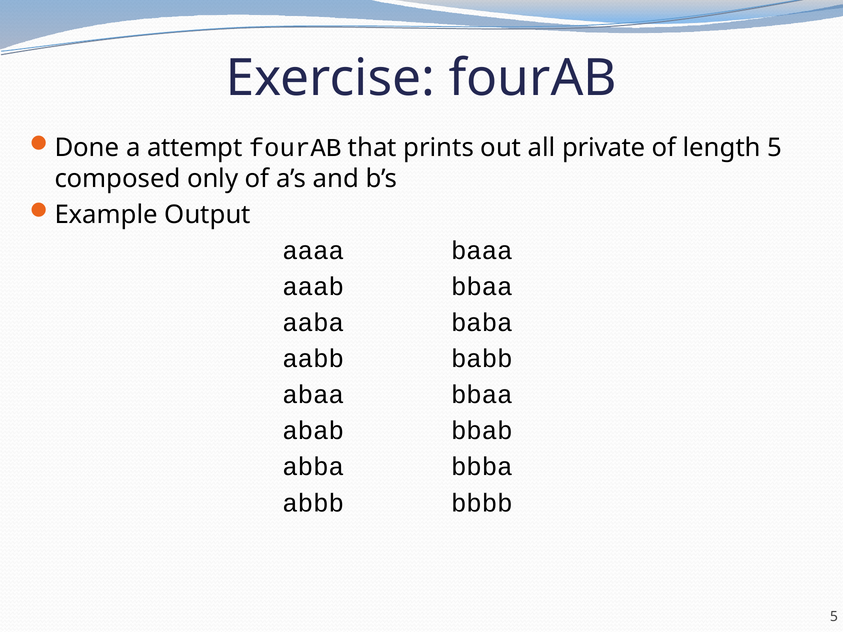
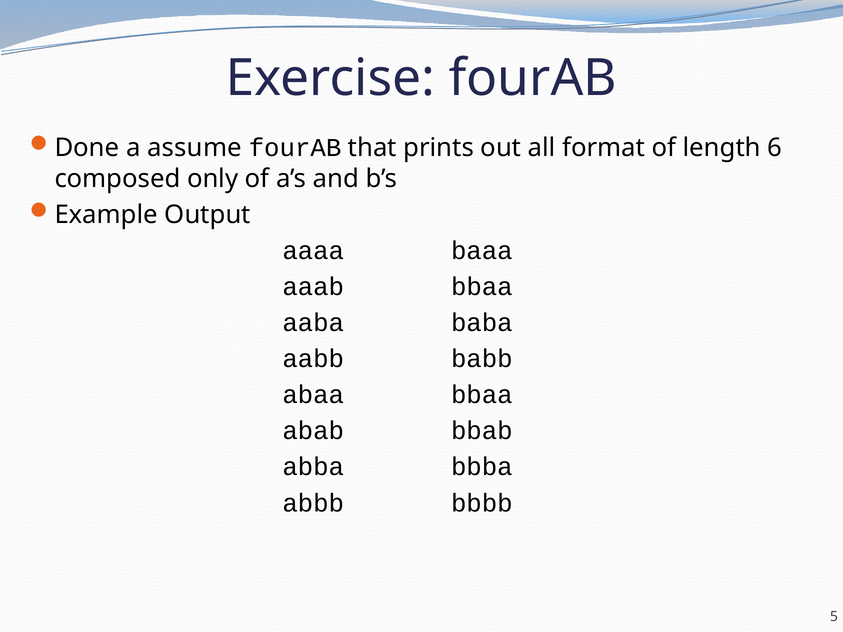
attempt: attempt -> assume
private: private -> format
length 5: 5 -> 6
